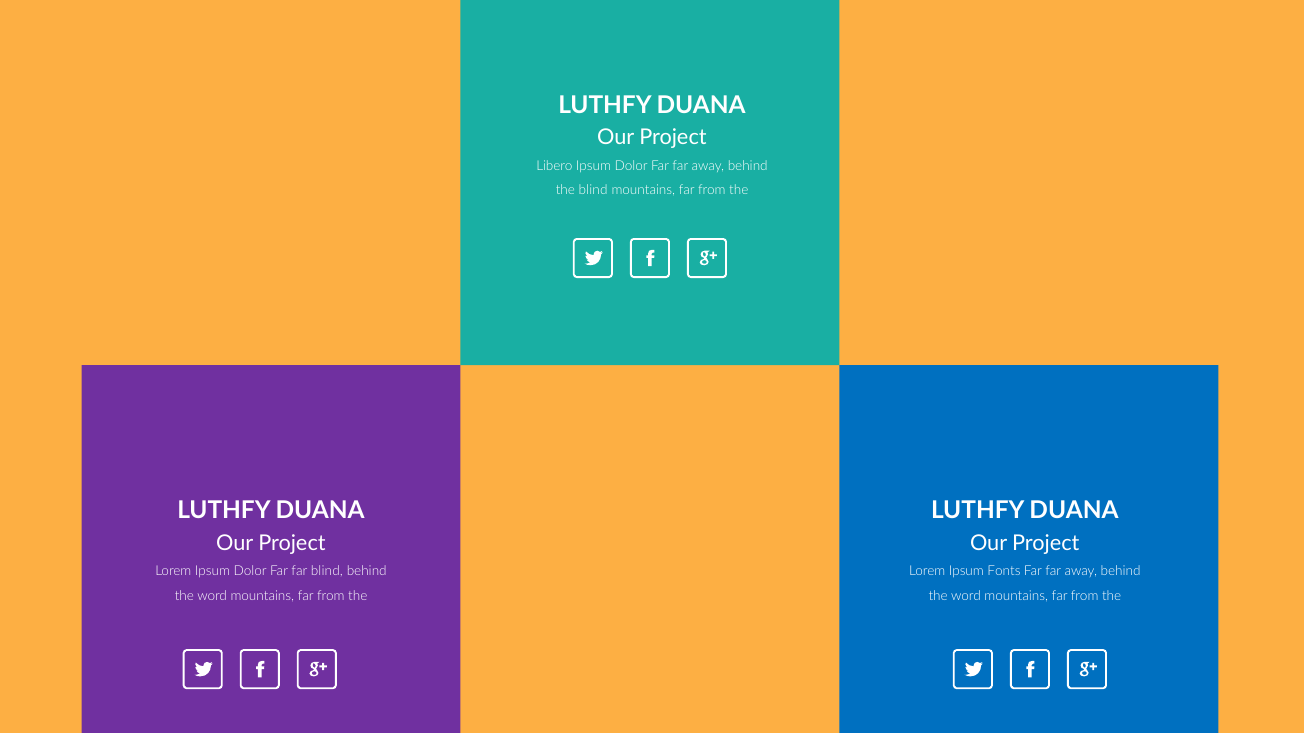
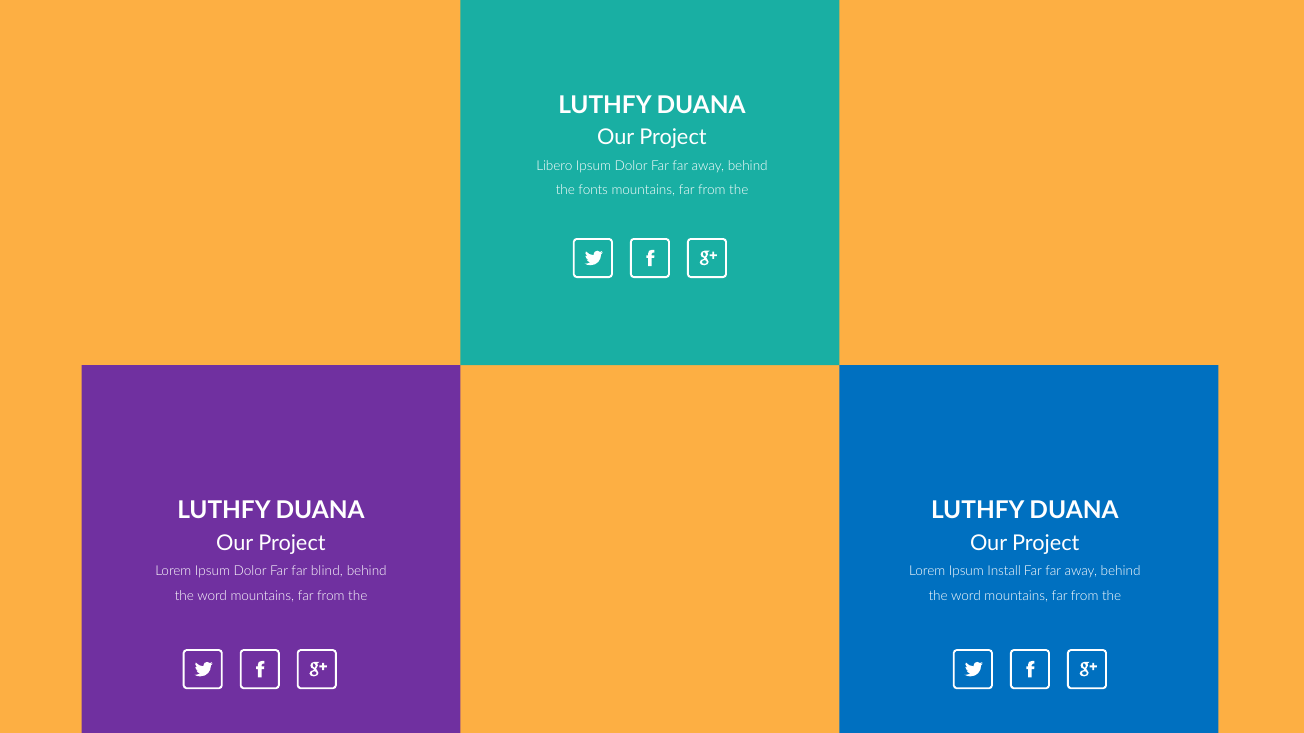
the blind: blind -> fonts
Fonts: Fonts -> Install
